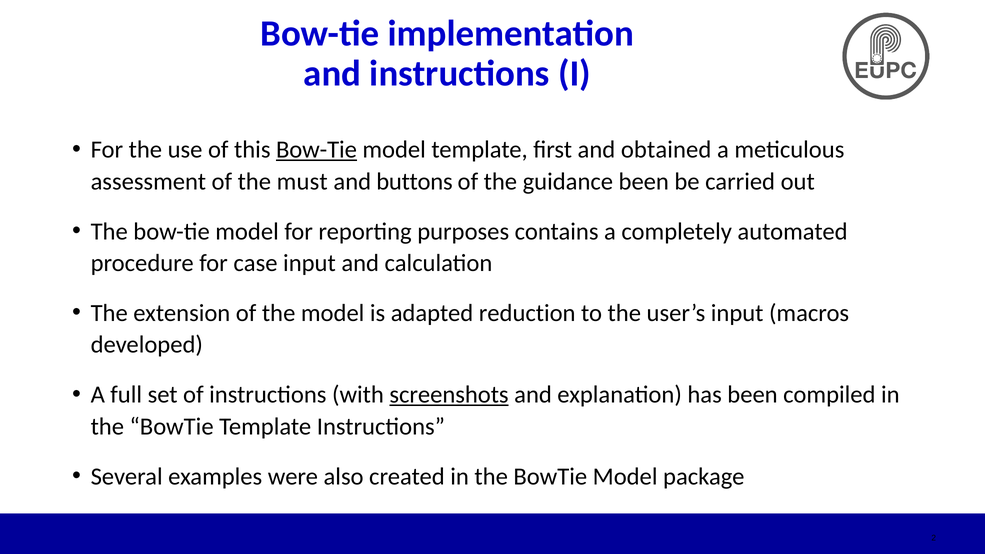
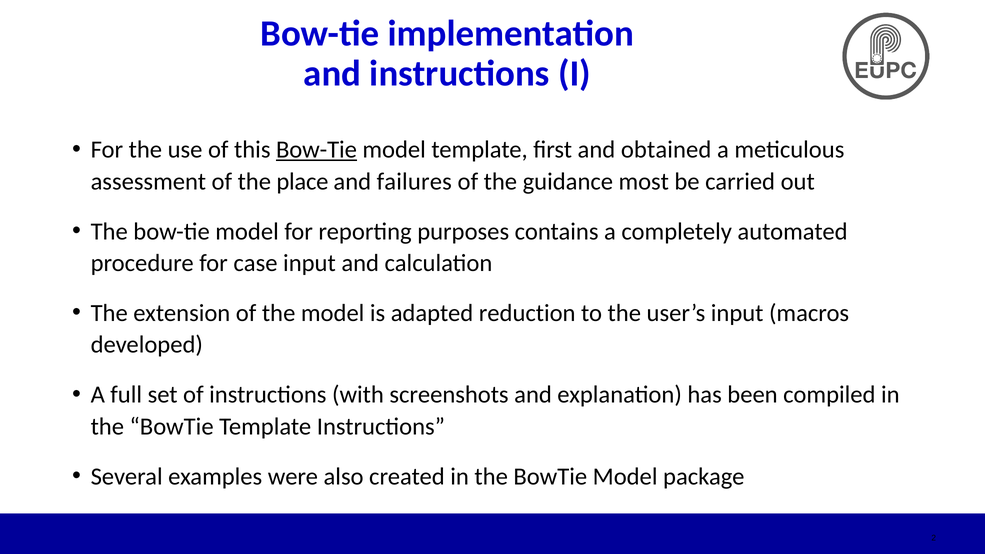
must: must -> place
buttons: buttons -> failures
guidance been: been -> most
screenshots underline: present -> none
